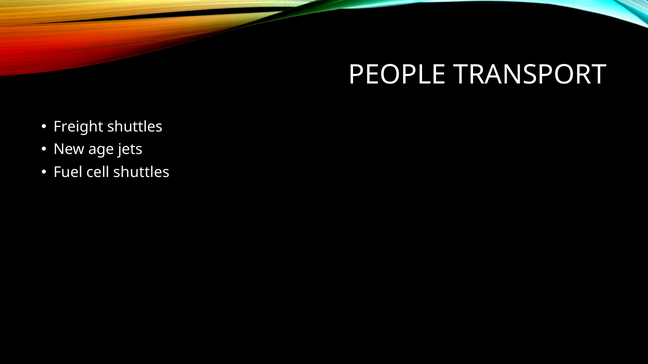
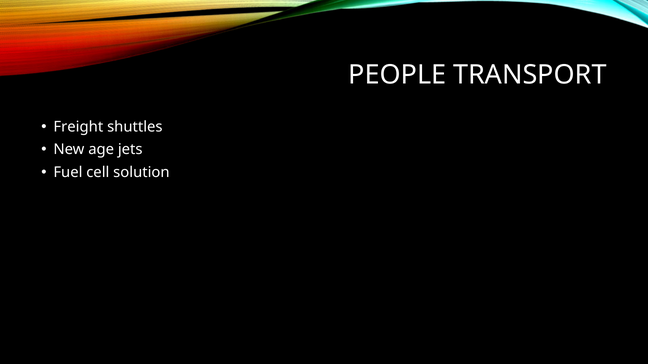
cell shuttles: shuttles -> solution
